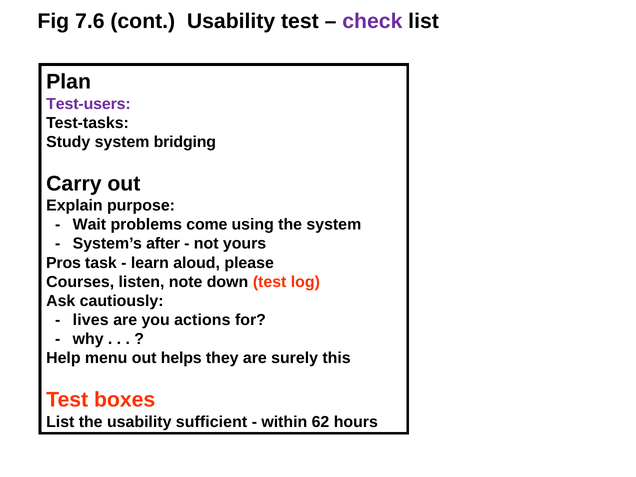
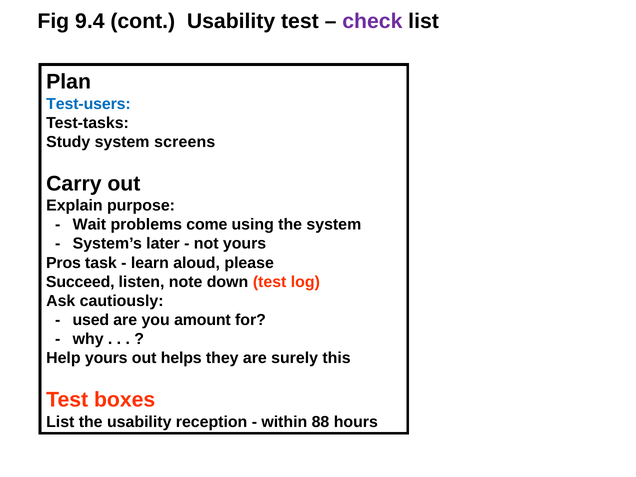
7.6: 7.6 -> 9.4
Test-users colour: purple -> blue
bridging: bridging -> screens
after: after -> later
Courses: Courses -> Succeed
lives: lives -> used
actions: actions -> amount
Help menu: menu -> yours
sufficient: sufficient -> reception
62: 62 -> 88
